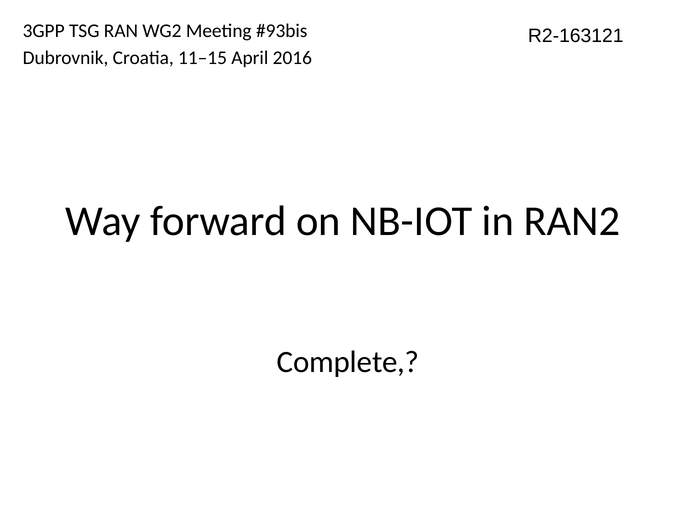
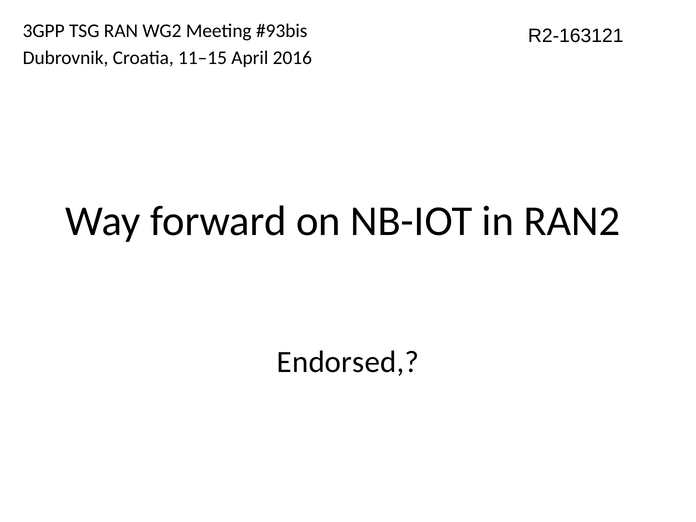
Complete: Complete -> Endorsed
